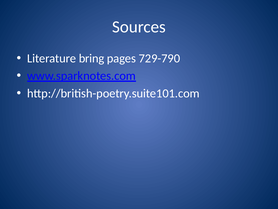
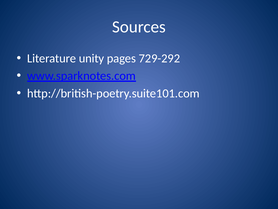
bring: bring -> unity
729-790: 729-790 -> 729-292
